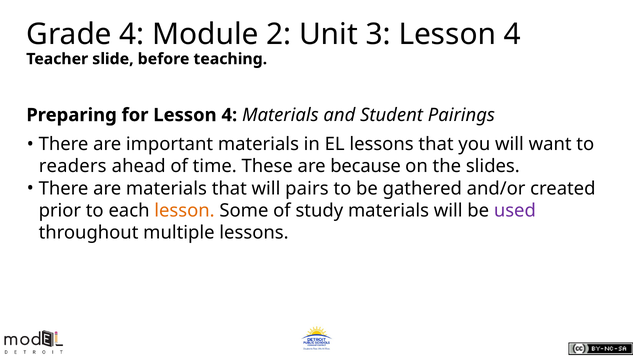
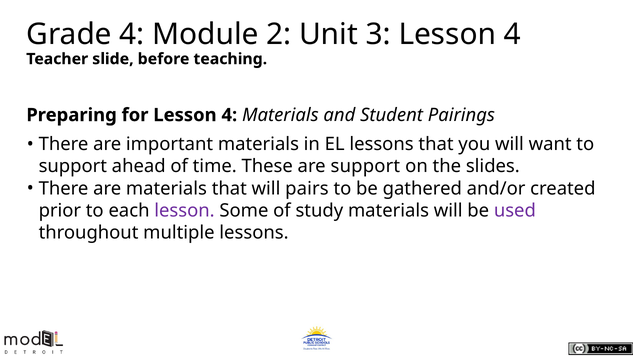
readers at (73, 166): readers -> support
are because: because -> support
lesson at (184, 211) colour: orange -> purple
